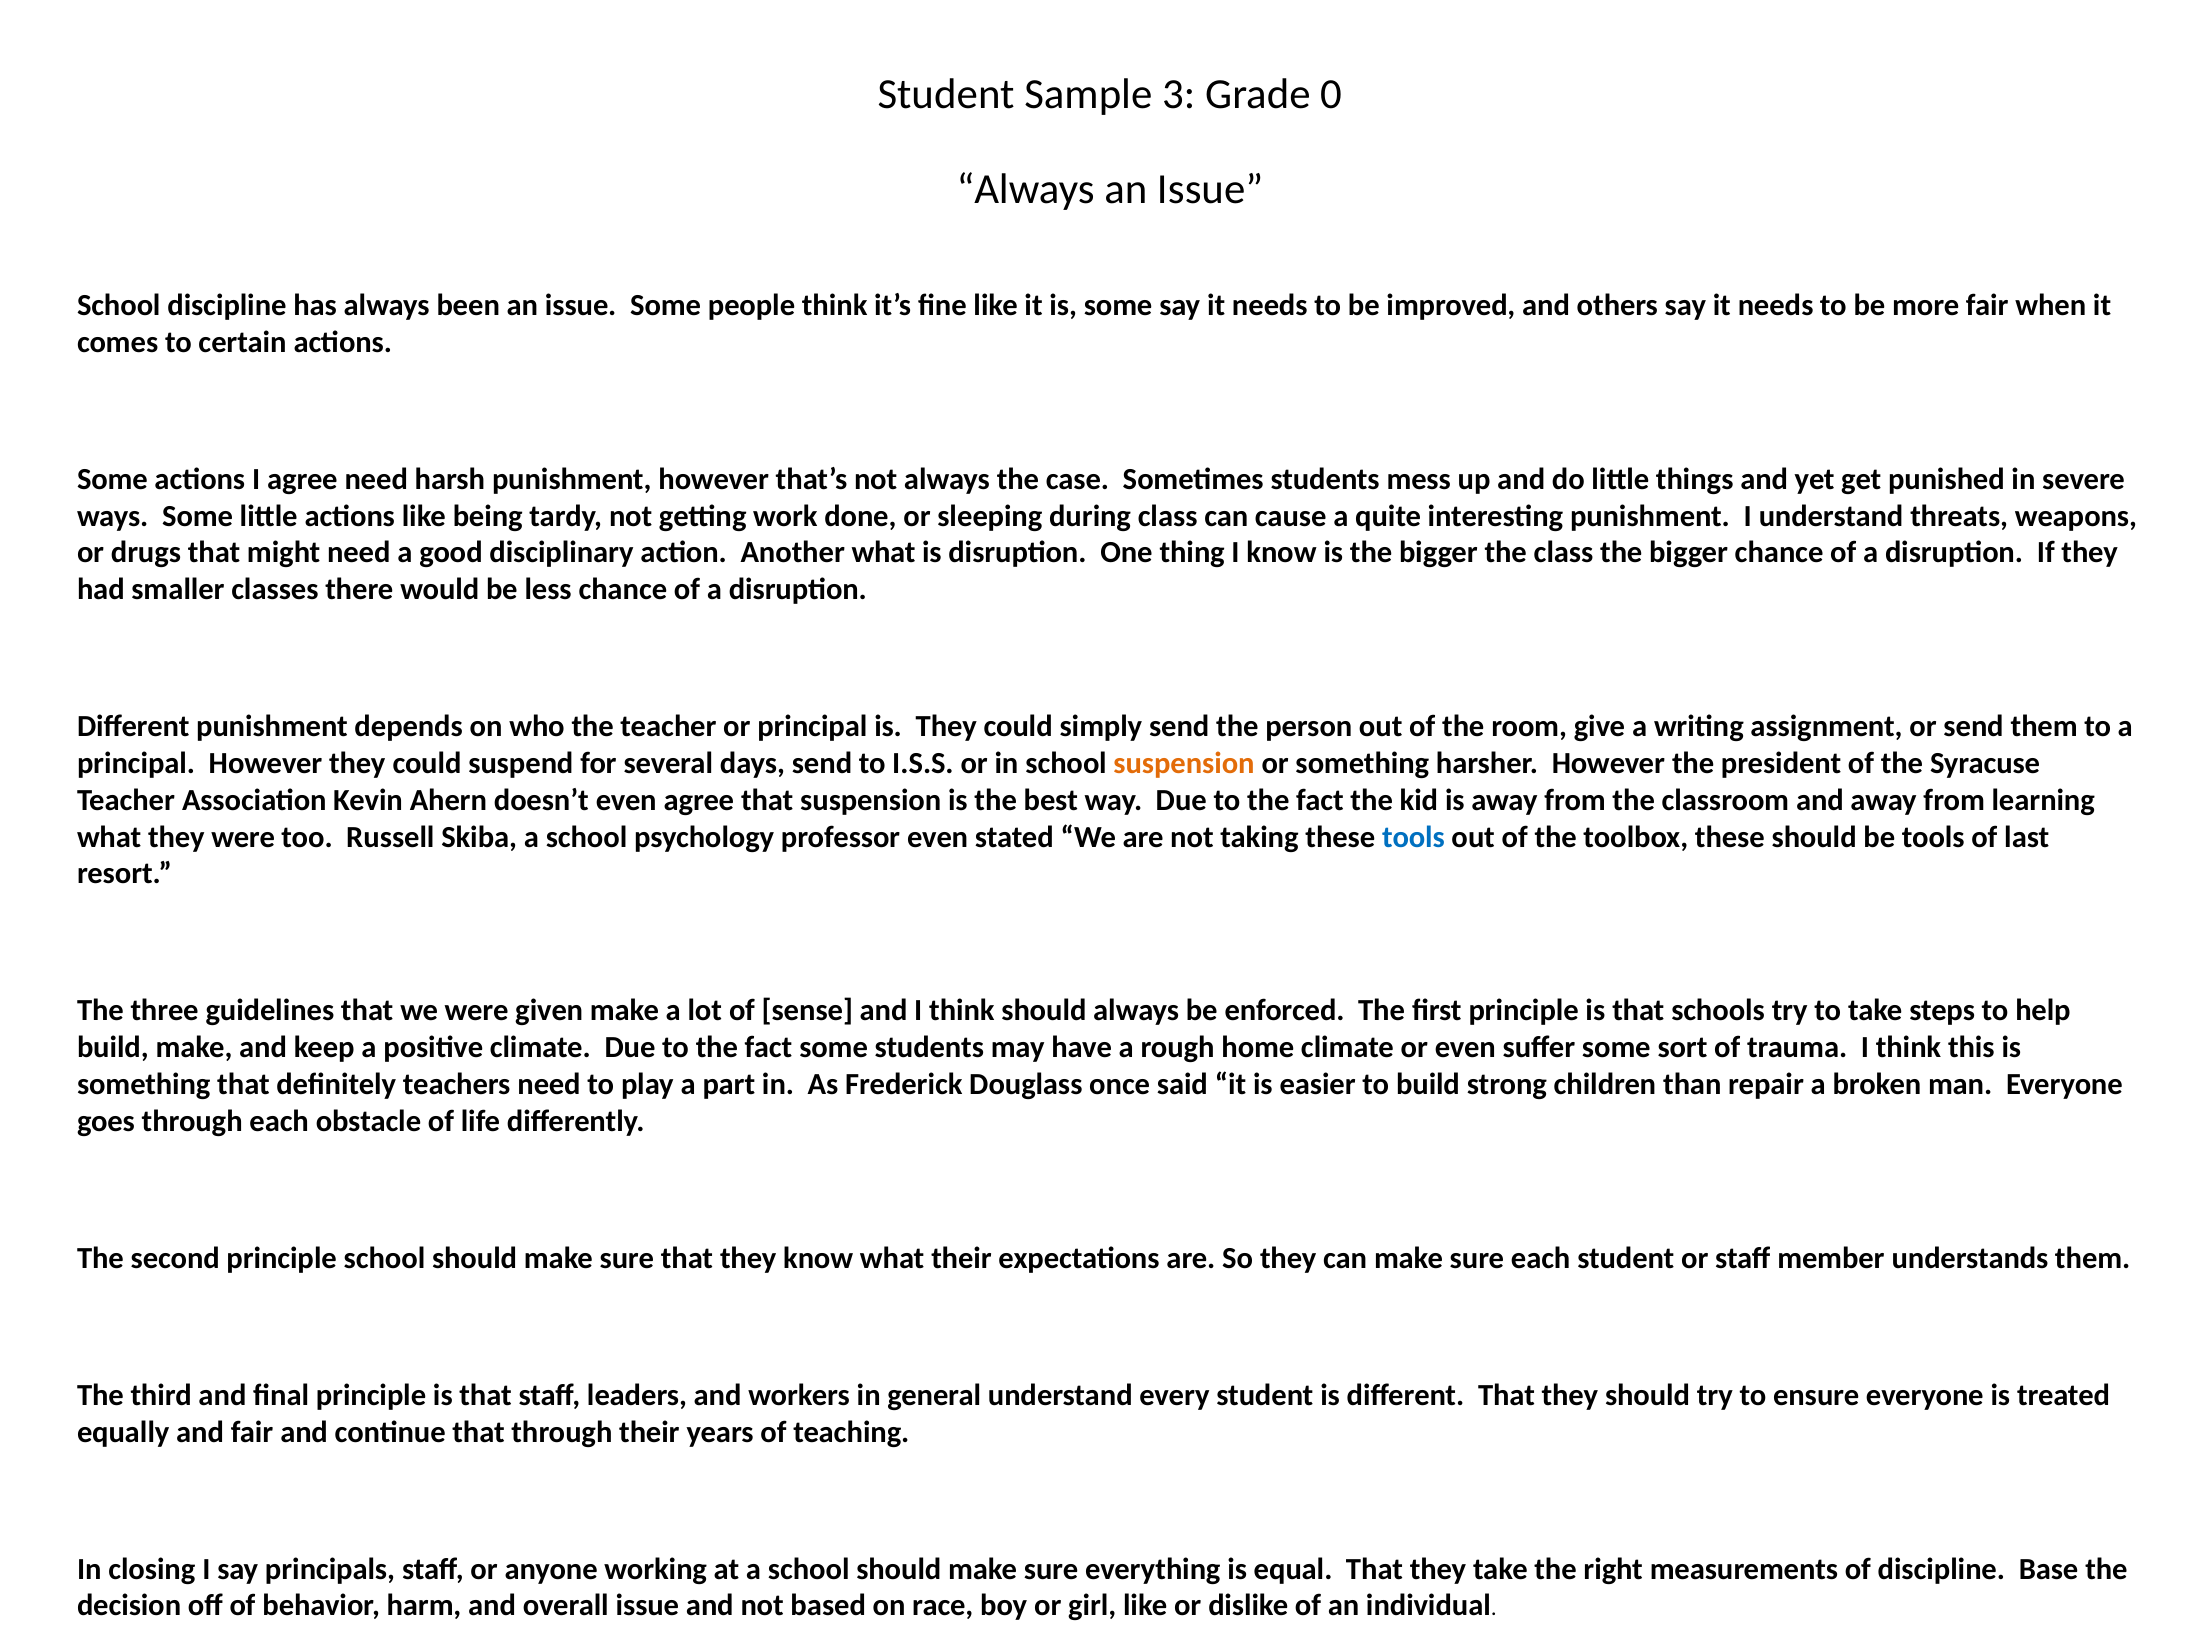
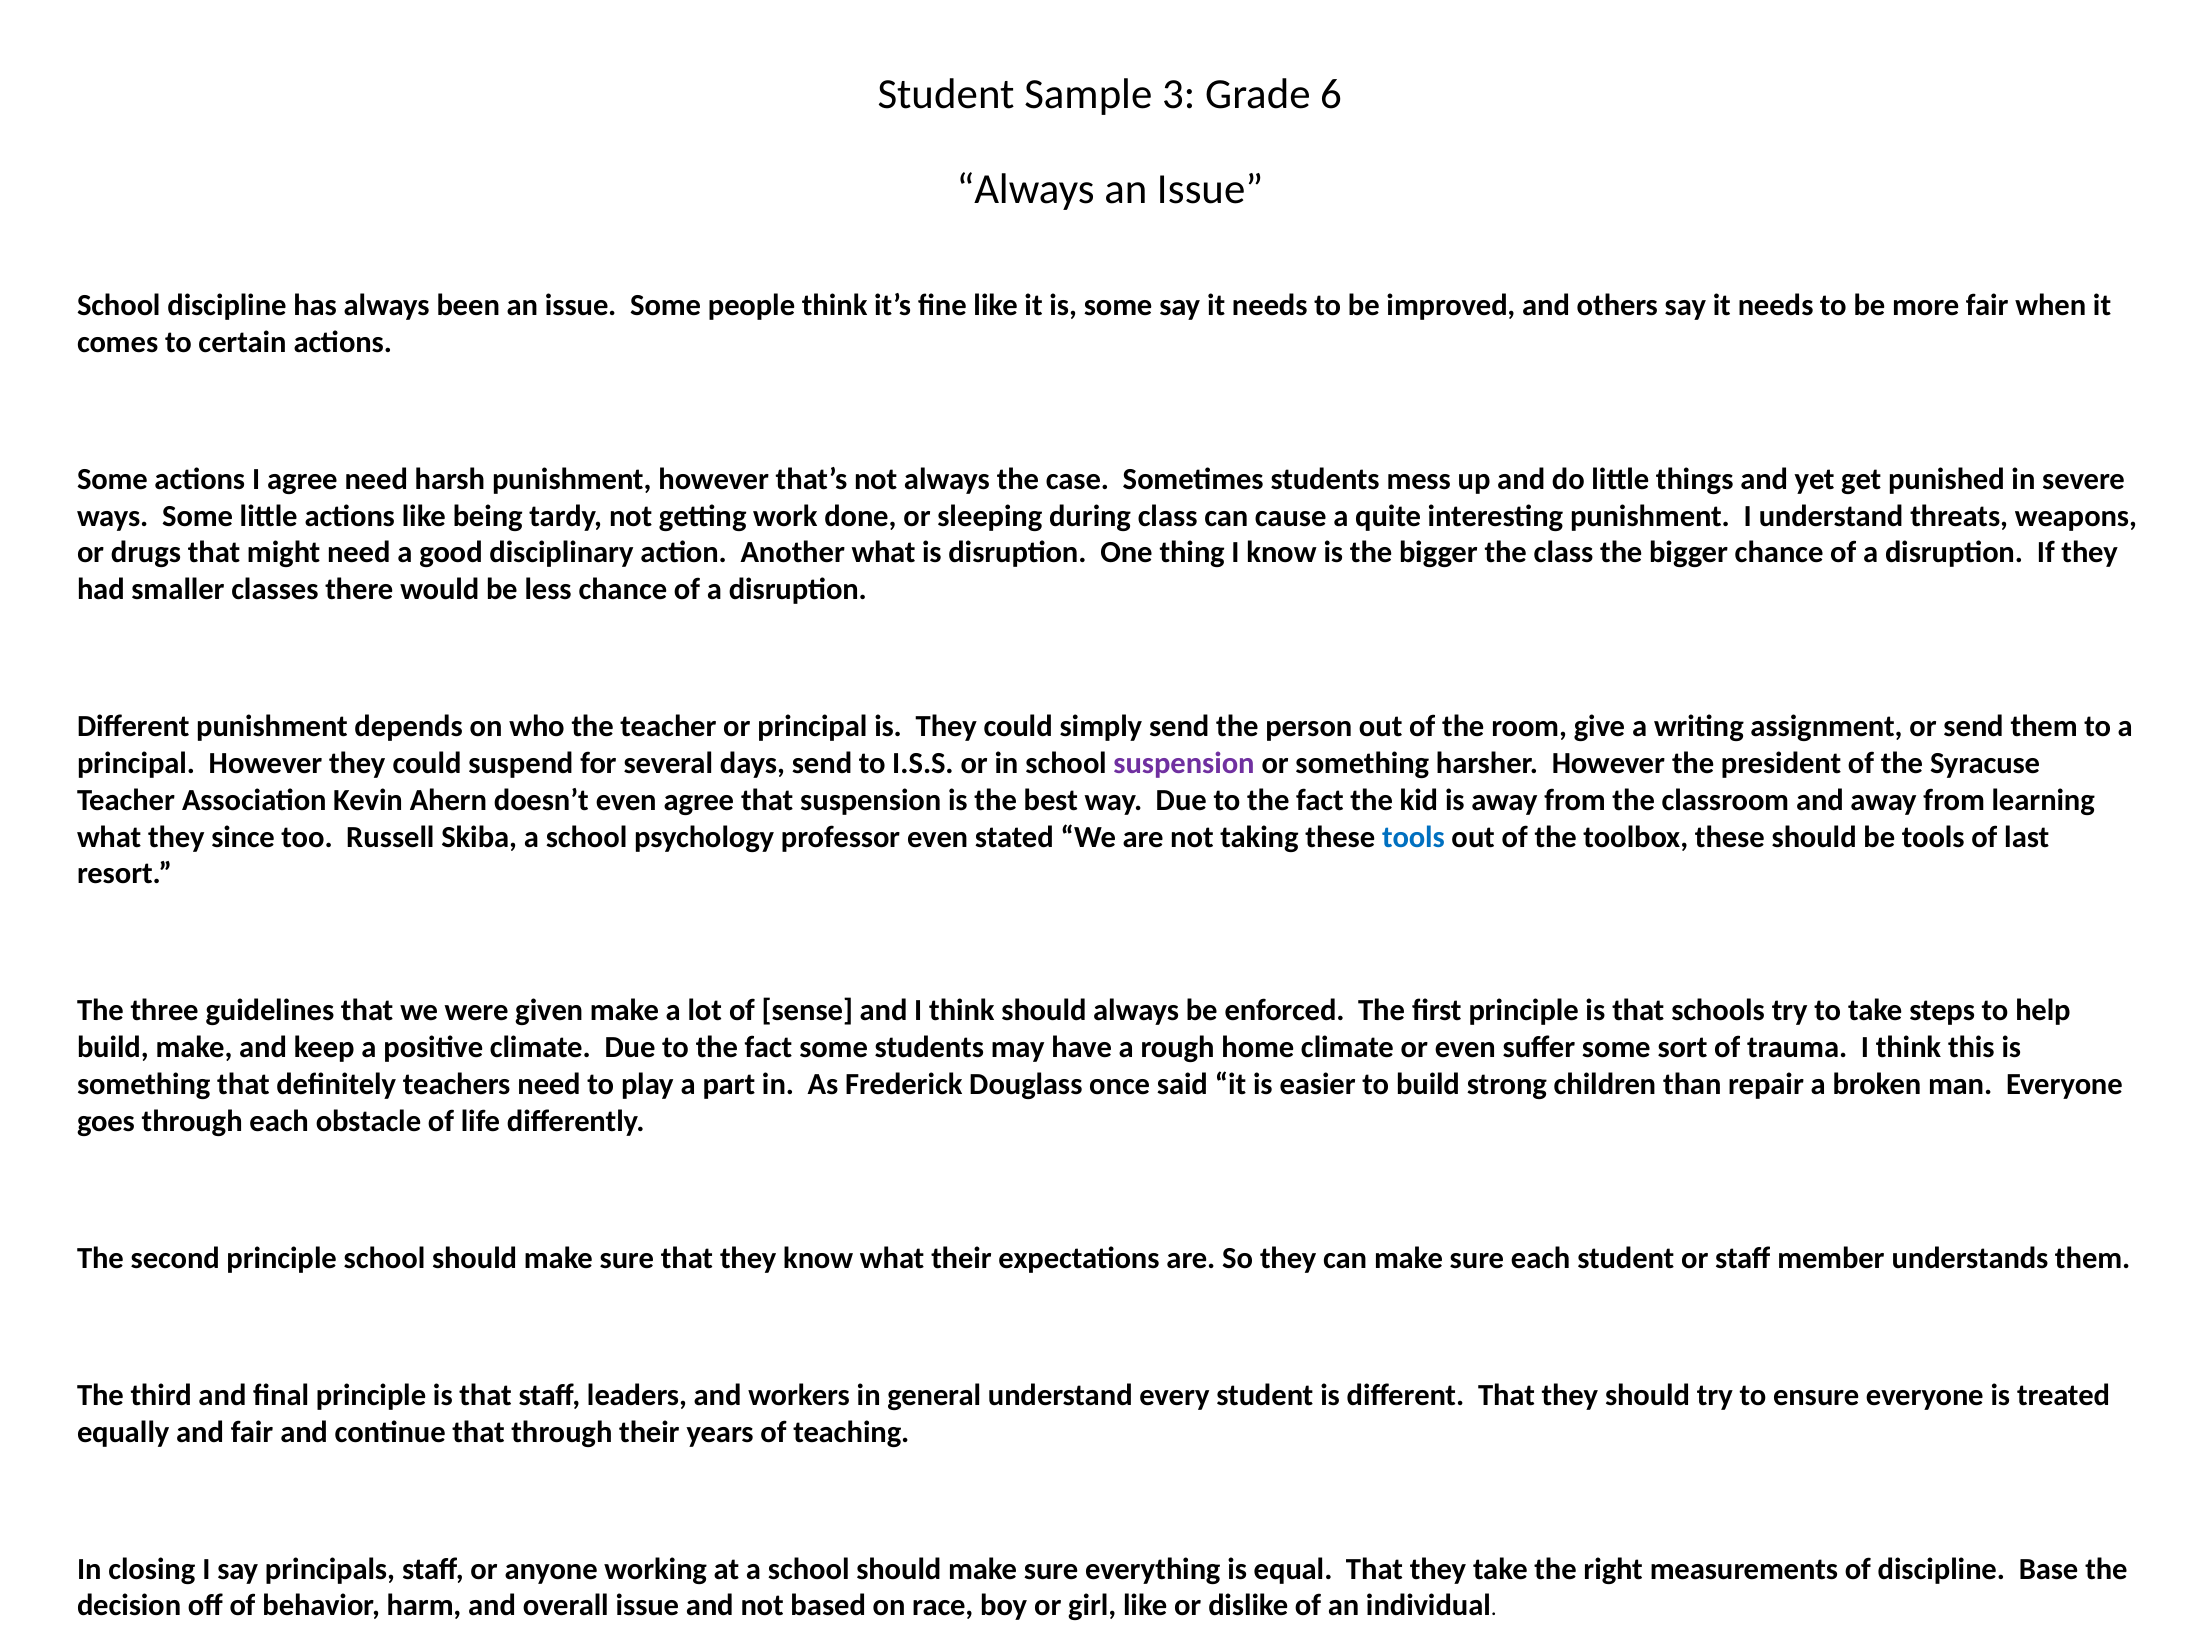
0: 0 -> 6
suspension at (1184, 764) colour: orange -> purple
they were: were -> since
